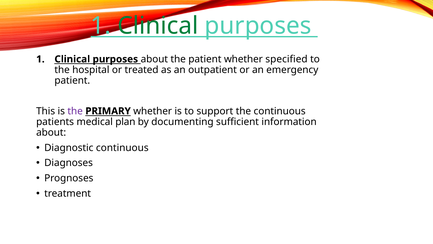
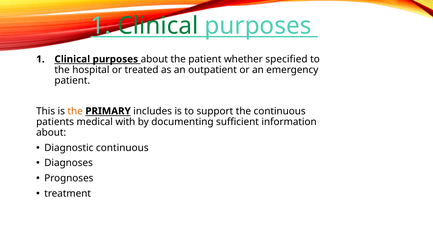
the at (75, 111) colour: purple -> orange
PRIMARY whether: whether -> includes
plan: plan -> with
